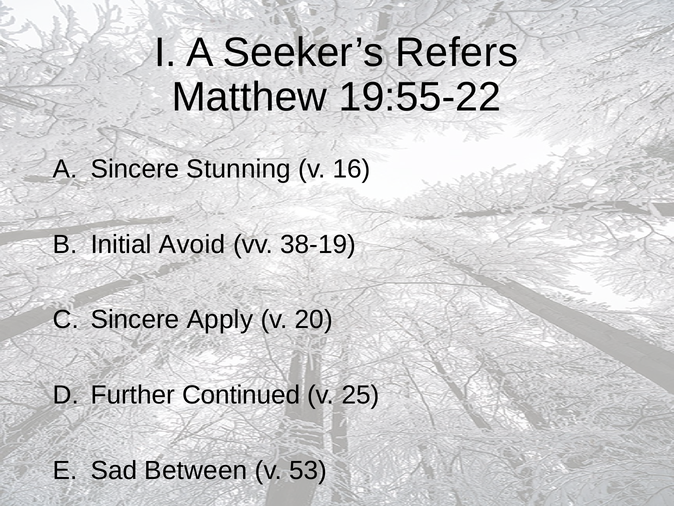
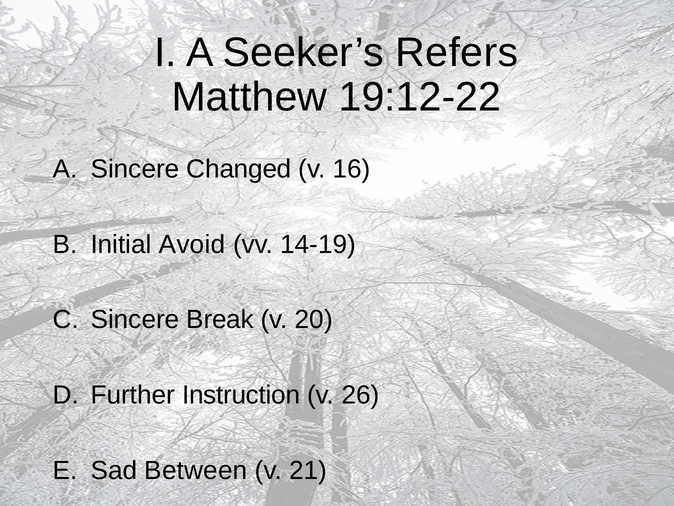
19:55-22: 19:55-22 -> 19:12-22
Stunning: Stunning -> Changed
38-19: 38-19 -> 14-19
Apply: Apply -> Break
Continued: Continued -> Instruction
25: 25 -> 26
53: 53 -> 21
